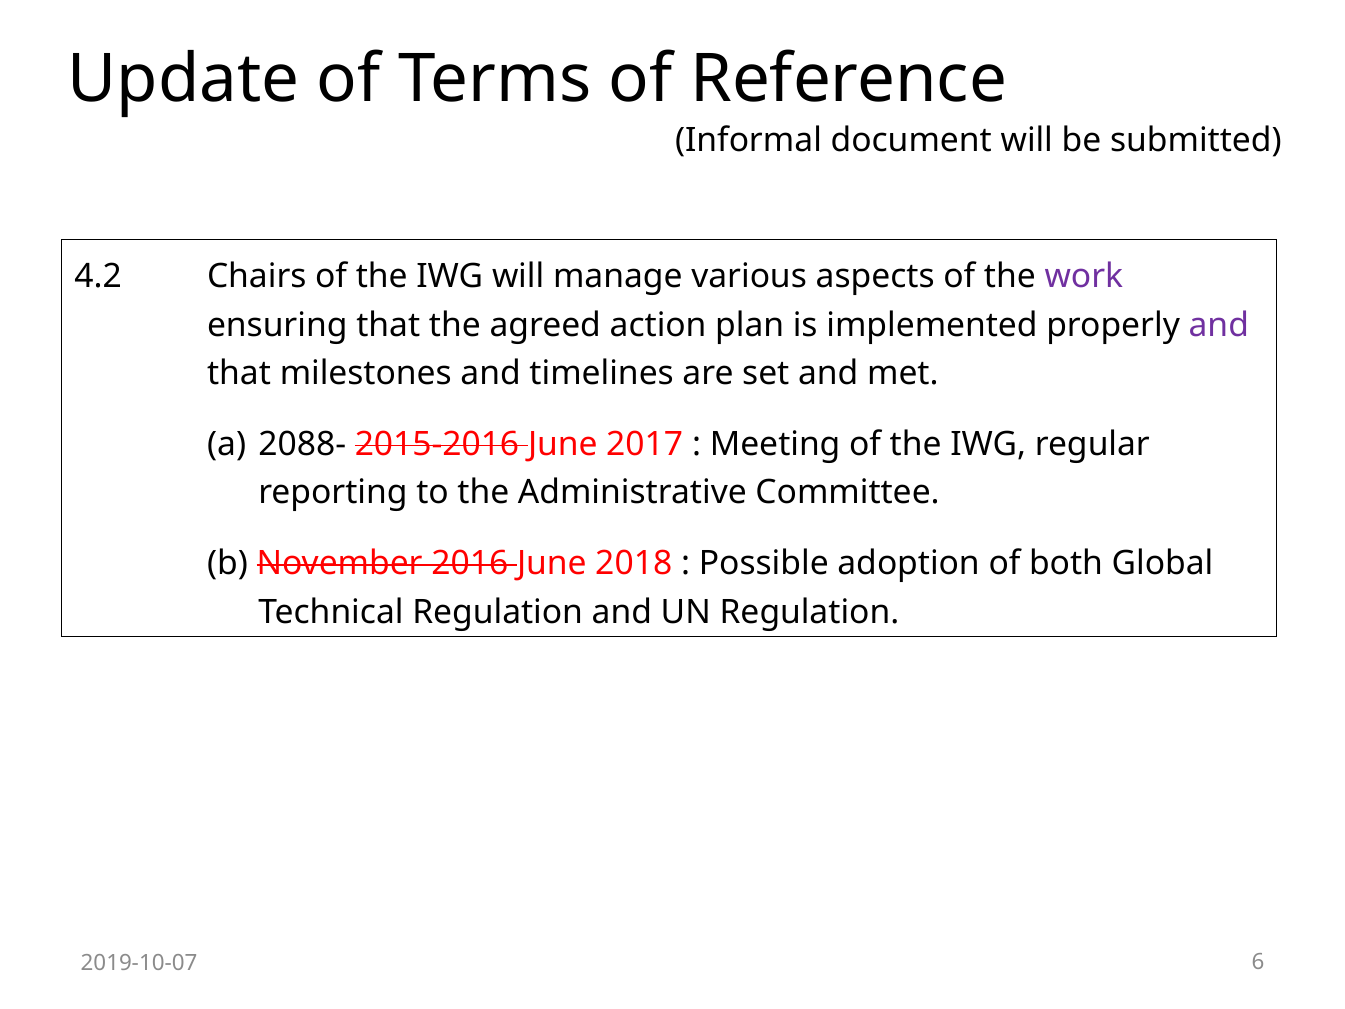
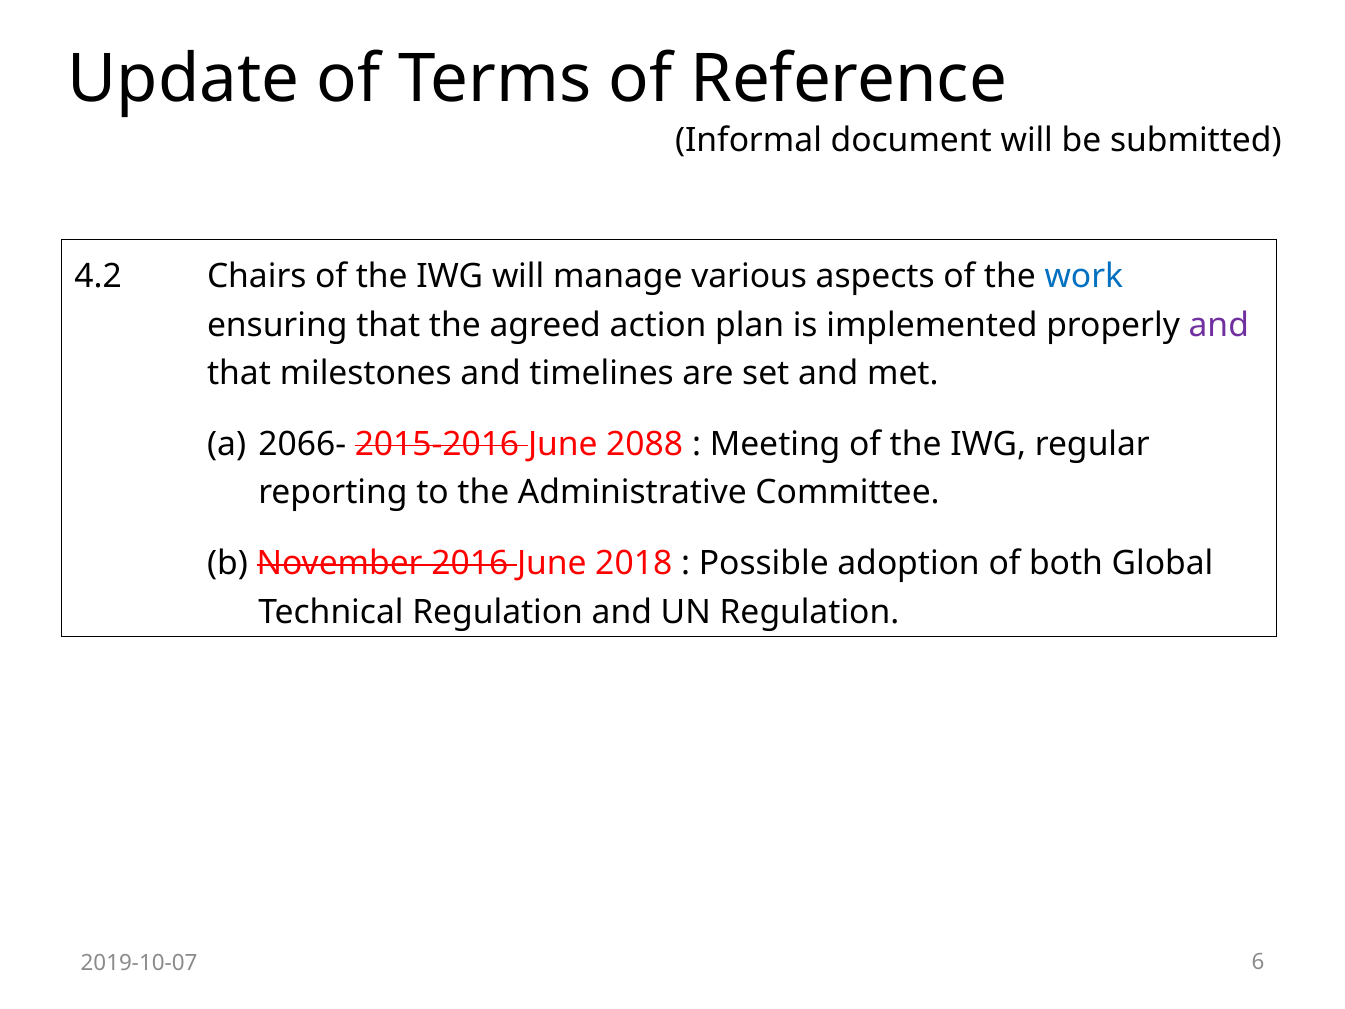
work colour: purple -> blue
2088-: 2088- -> 2066-
2017: 2017 -> 2088
